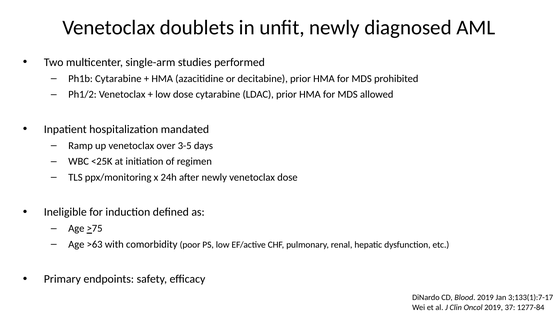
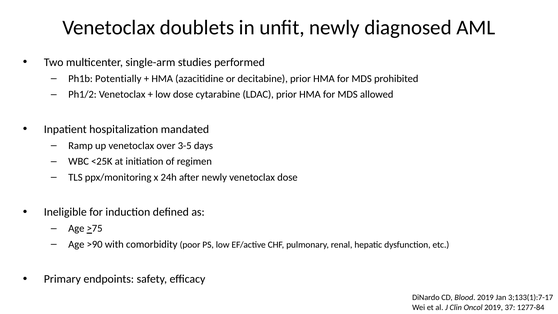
Ph1b Cytarabine: Cytarabine -> Potentially
>63: >63 -> >90
